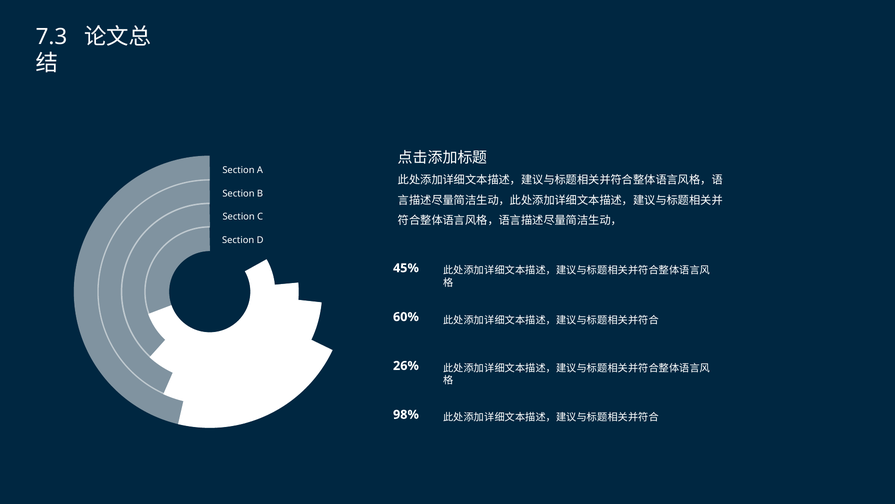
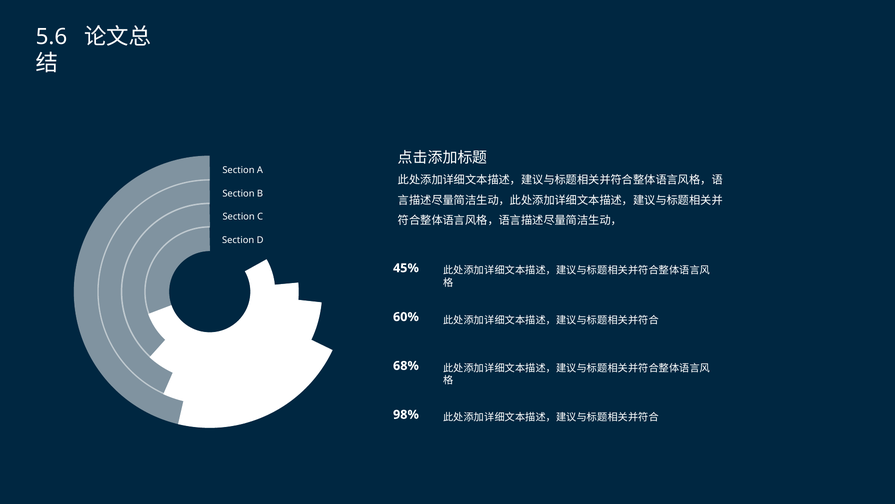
7.3: 7.3 -> 5.6
26%: 26% -> 68%
